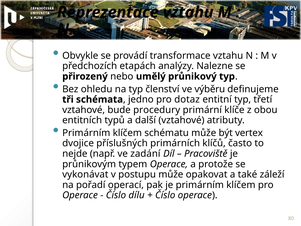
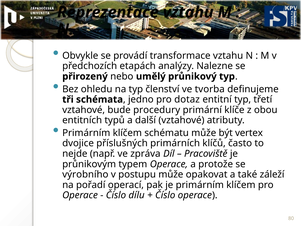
výběru: výběru -> tvorba
zadání: zadání -> zpráva
vykonávat: vykonávat -> výrobního
